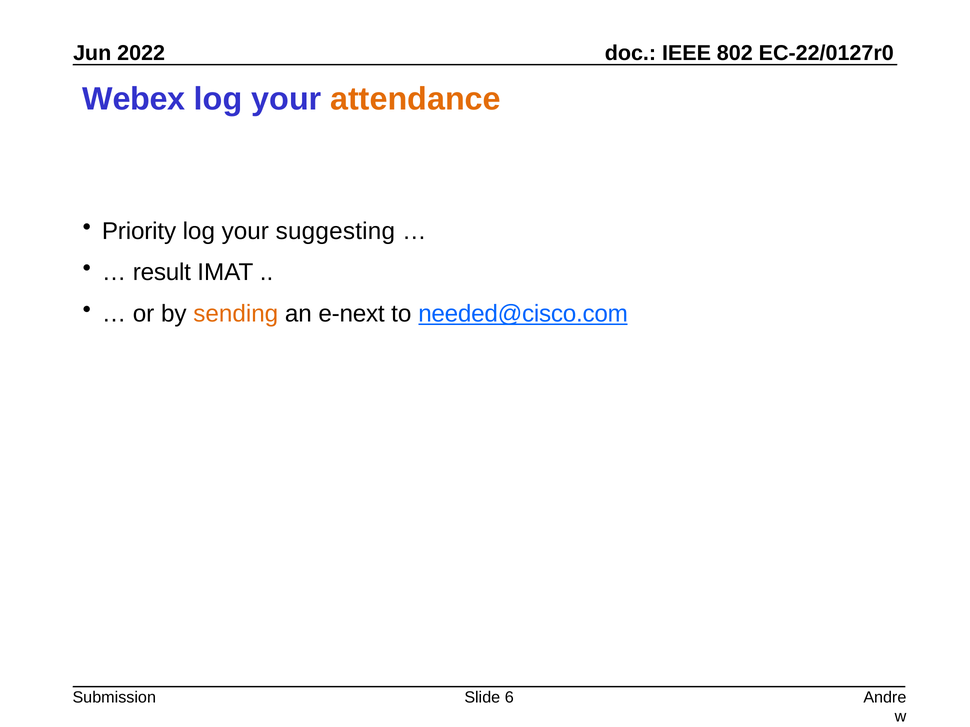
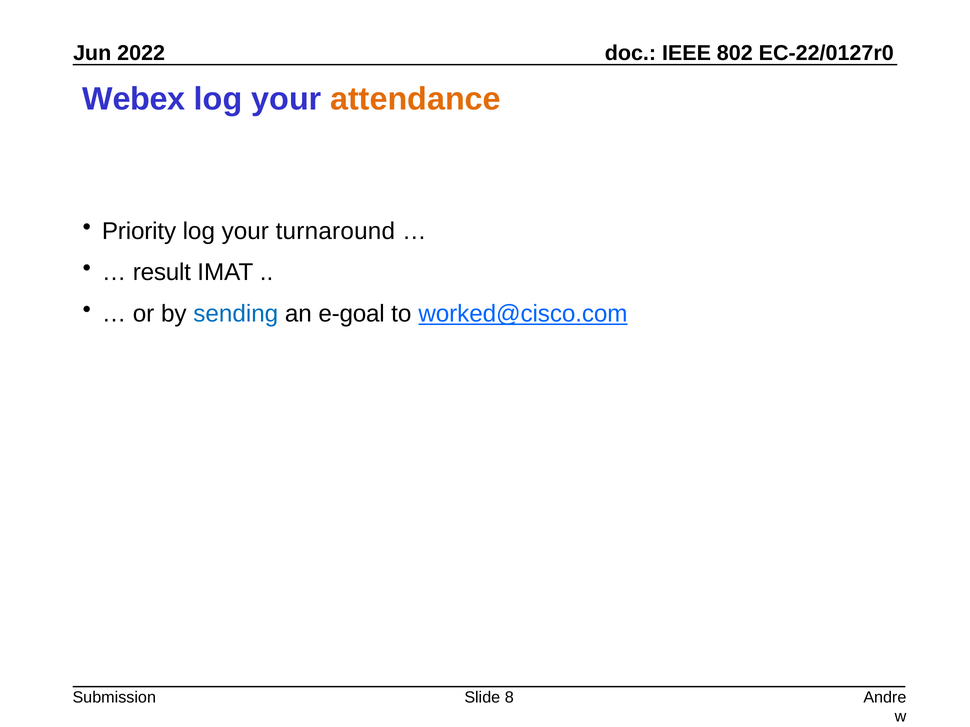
suggesting: suggesting -> turnaround
sending colour: orange -> blue
e-next: e-next -> e-goal
needed@cisco.com: needed@cisco.com -> worked@cisco.com
6: 6 -> 8
